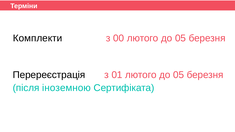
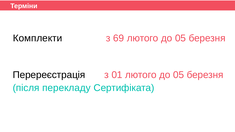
00: 00 -> 69
іноземною: іноземною -> перекладу
